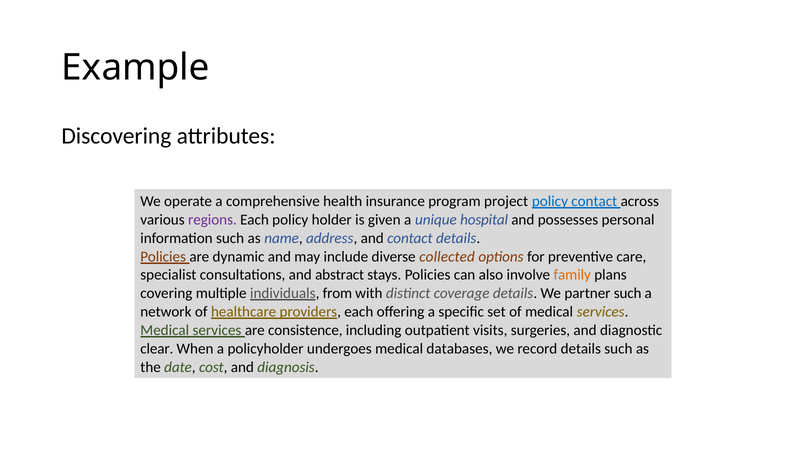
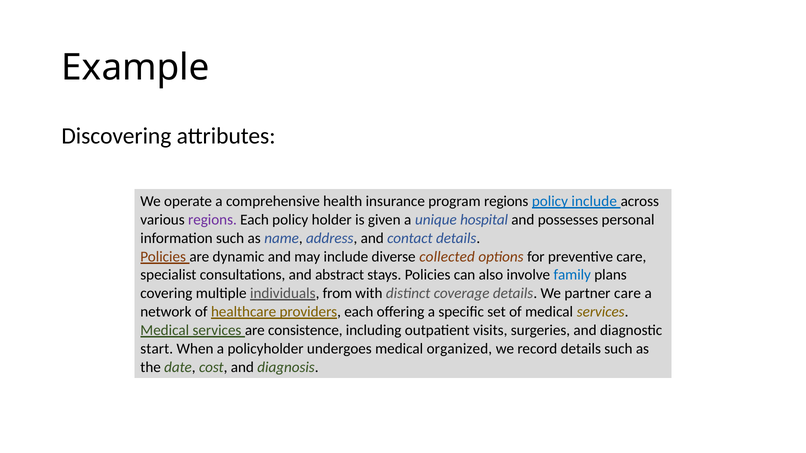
program project: project -> regions
policy contact: contact -> include
family colour: orange -> blue
partner such: such -> care
clear: clear -> start
databases: databases -> organized
